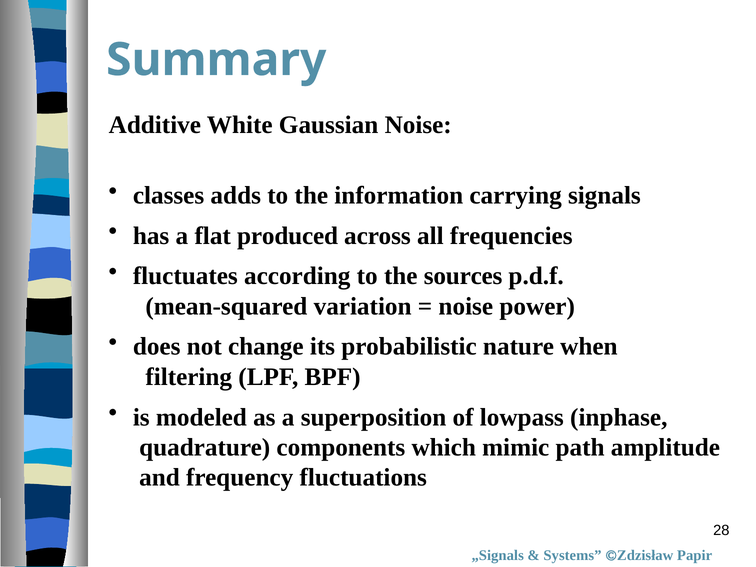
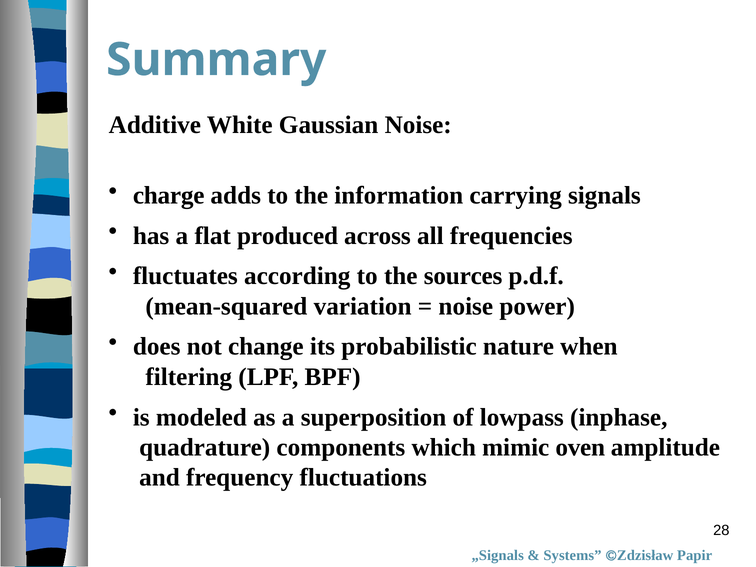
classes: classes -> charge
path: path -> oven
